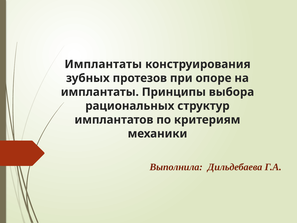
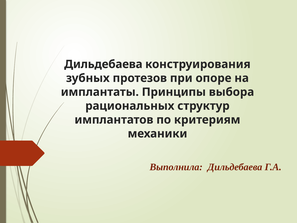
Имплантаты at (103, 64): Имплантаты -> Дильдебаева
